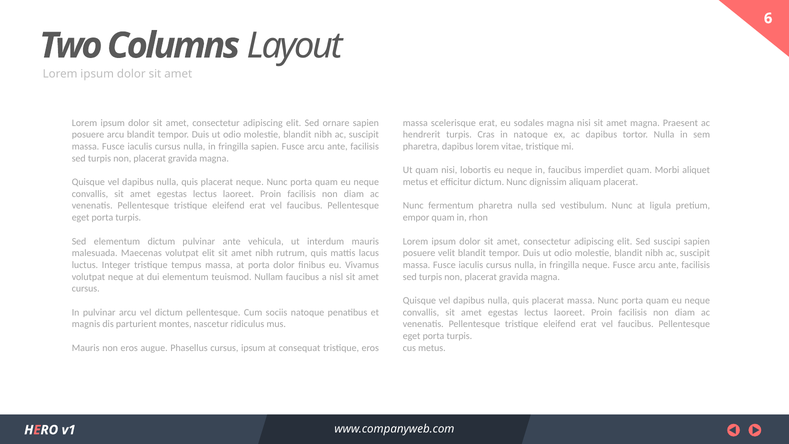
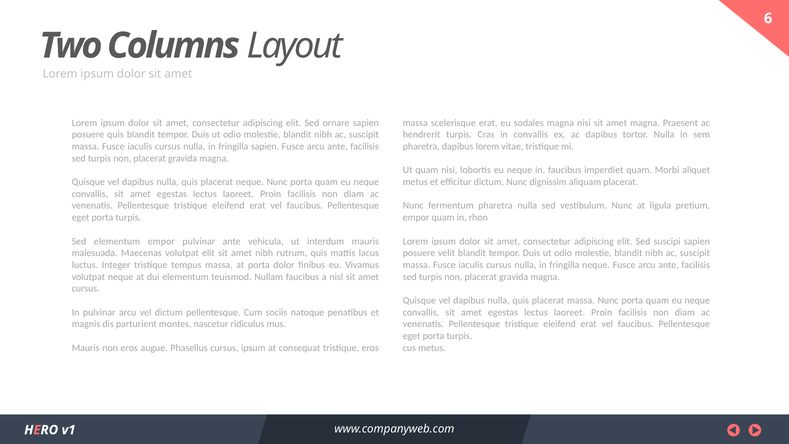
posuere arcu: arcu -> quis
in natoque: natoque -> convallis
elementum dictum: dictum -> empor
